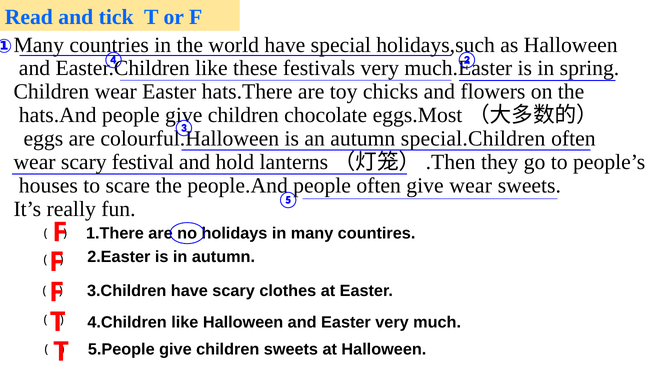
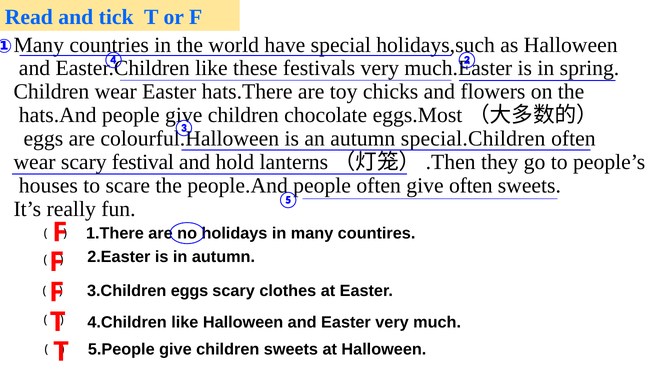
give wear: wear -> often
3.Children have: have -> eggs
